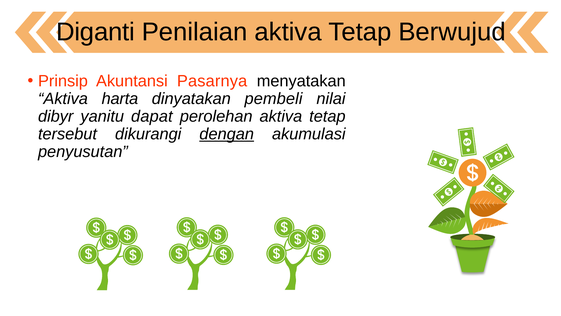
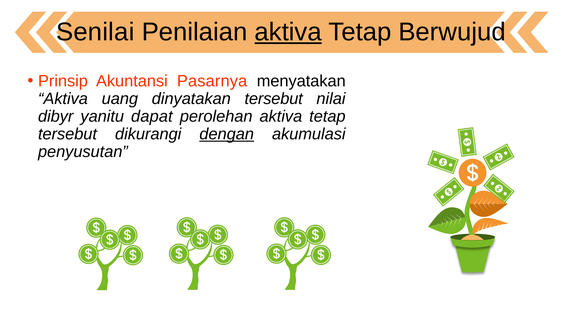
Diganti: Diganti -> Senilai
aktiva at (288, 32) underline: none -> present
harta: harta -> uang
dinyatakan pembeli: pembeli -> tersebut
